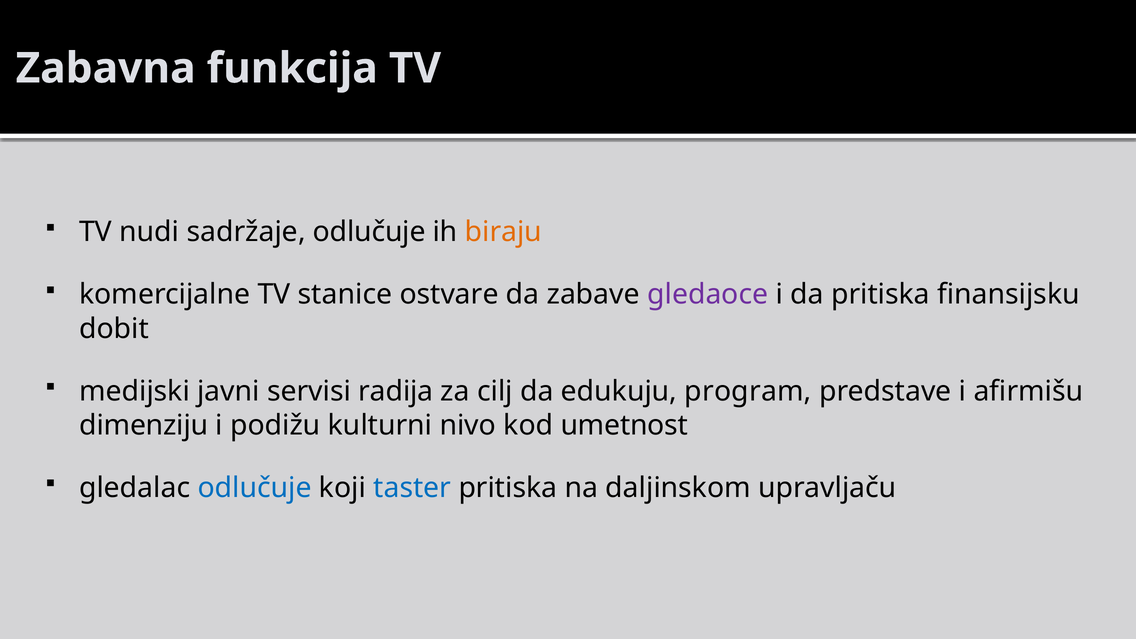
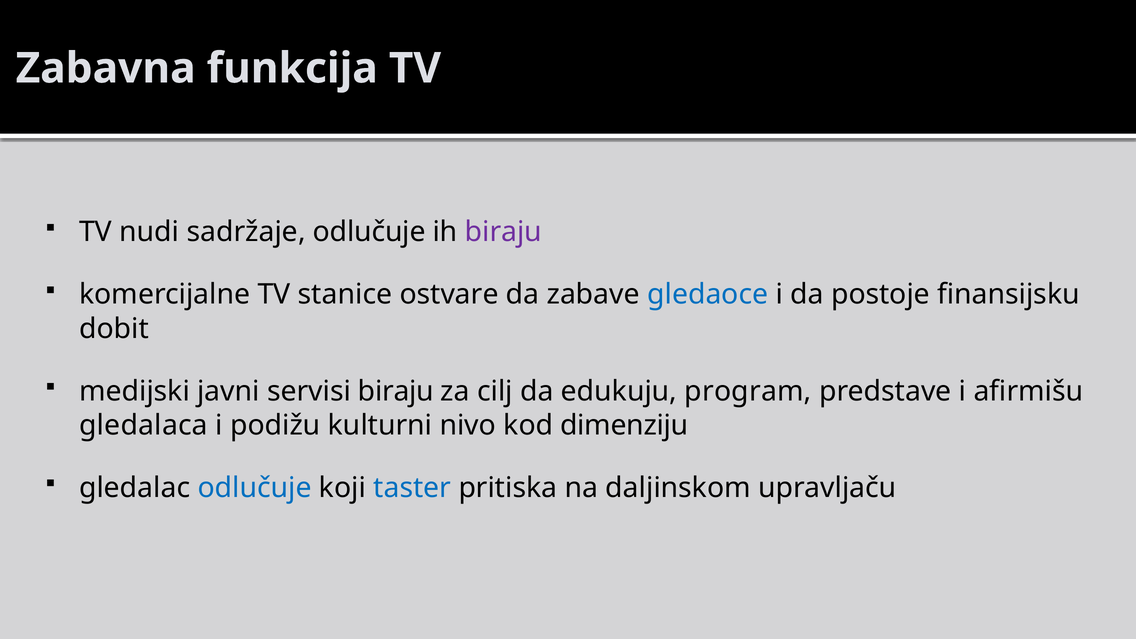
biraju at (503, 232) colour: orange -> purple
gledaoce colour: purple -> blue
da pritiska: pritiska -> postoje
servisi radija: radija -> biraju
dimenziju: dimenziju -> gledalaca
umetnost: umetnost -> dimenziju
